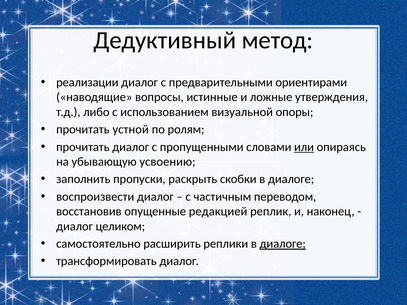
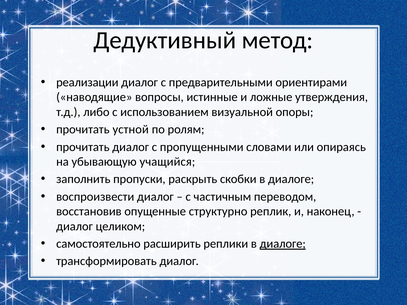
или underline: present -> none
усвоению: усвоению -> учащийся
редакцией: редакцией -> структурно
